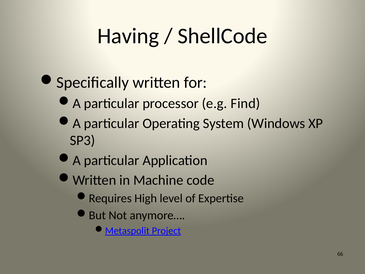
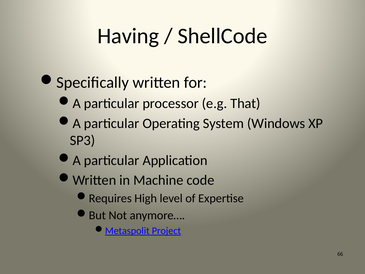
Find: Find -> That
